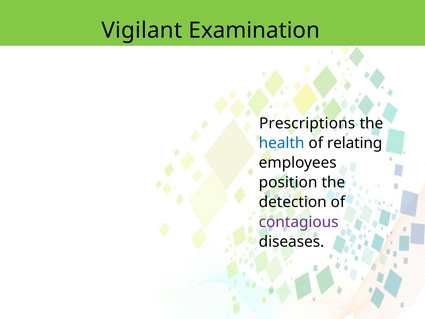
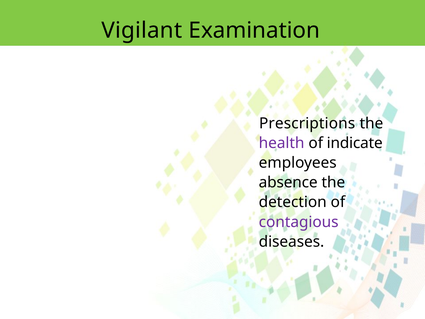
health colour: blue -> purple
relating: relating -> indicate
position: position -> absence
